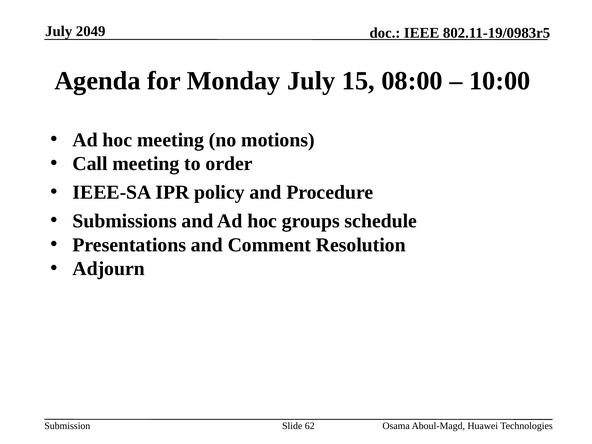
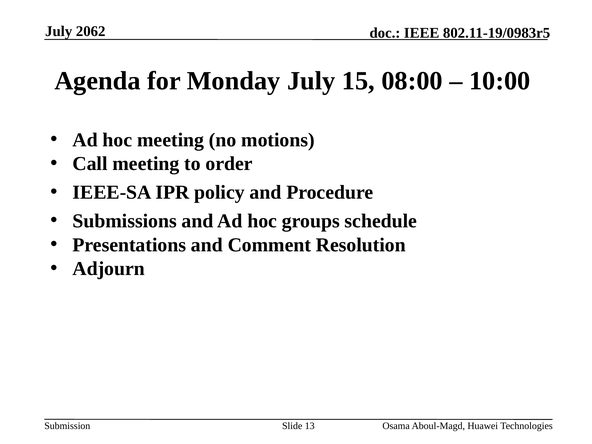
2049: 2049 -> 2062
62: 62 -> 13
